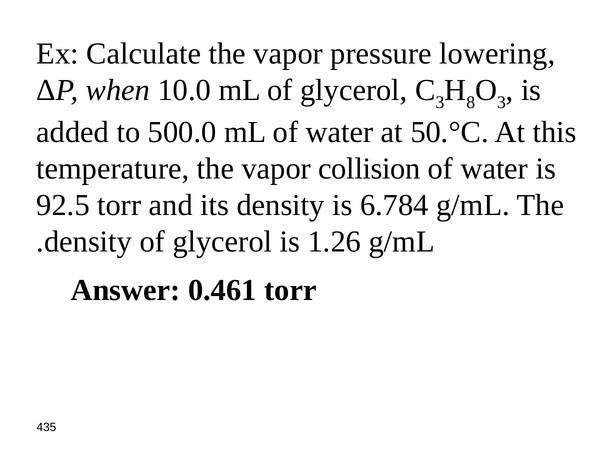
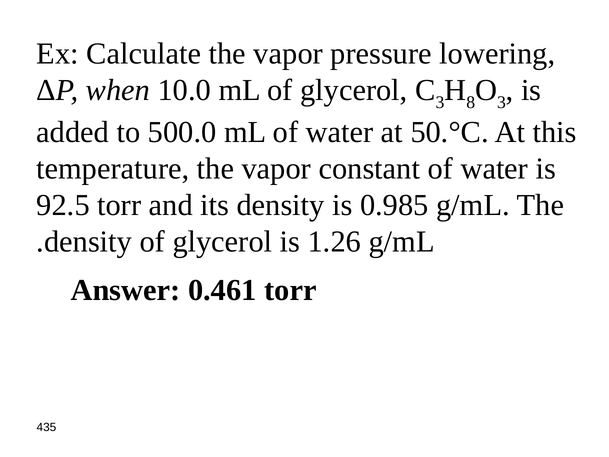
collision: collision -> constant
6.784: 6.784 -> 0.985
